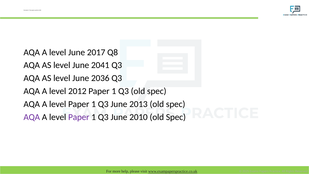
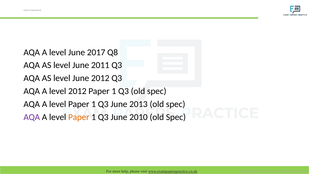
2041: 2041 -> 2011
June 2036: 2036 -> 2012
Paper at (79, 117) colour: purple -> orange
